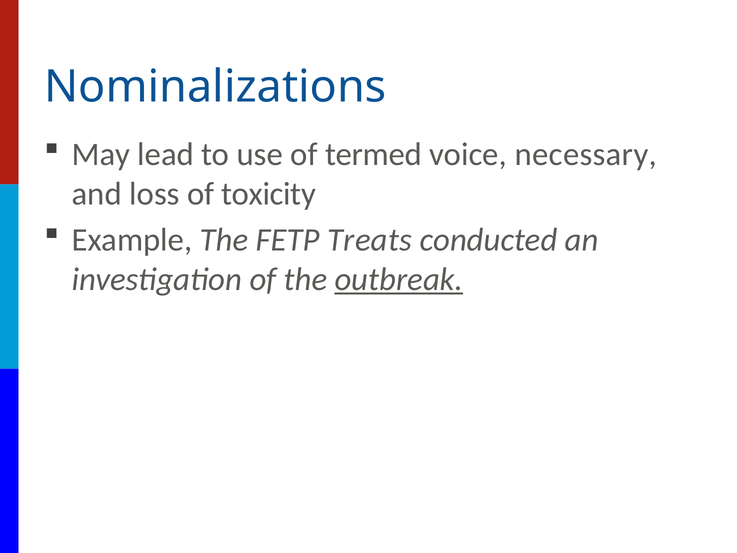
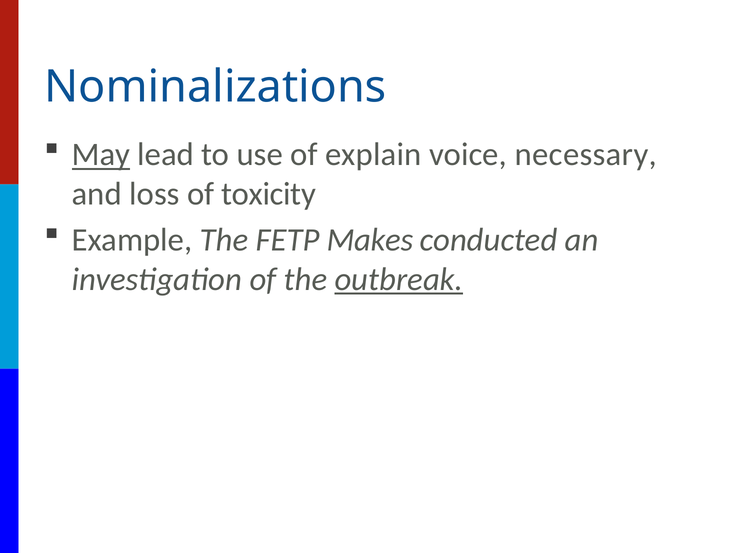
May underline: none -> present
termed: termed -> explain
Treats: Treats -> Makes
